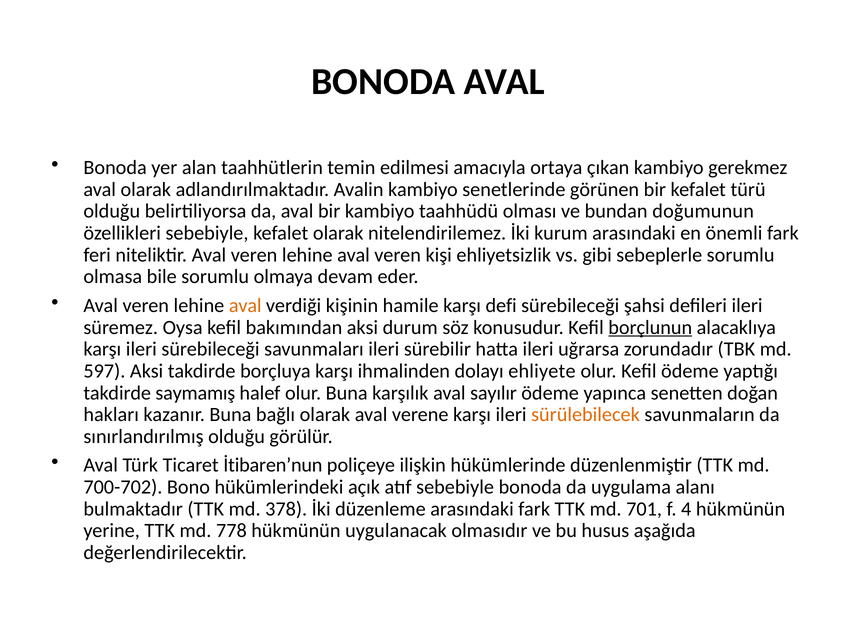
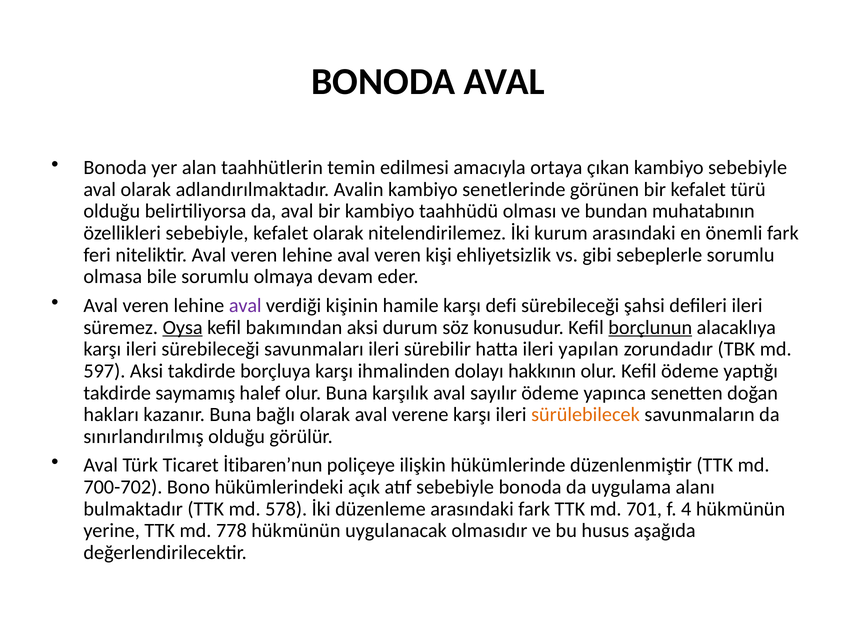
kambiyo gerekmez: gerekmez -> sebebiyle
doğumunun: doğumunun -> muhatabının
aval at (245, 305) colour: orange -> purple
Oysa underline: none -> present
uğrarsa: uğrarsa -> yapılan
ehliyete: ehliyete -> hakkının
378: 378 -> 578
